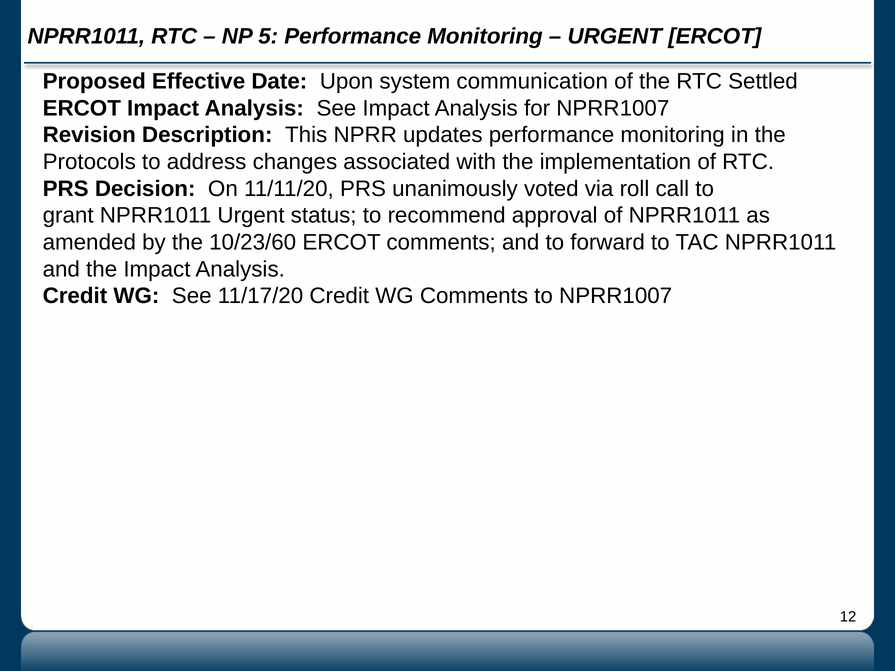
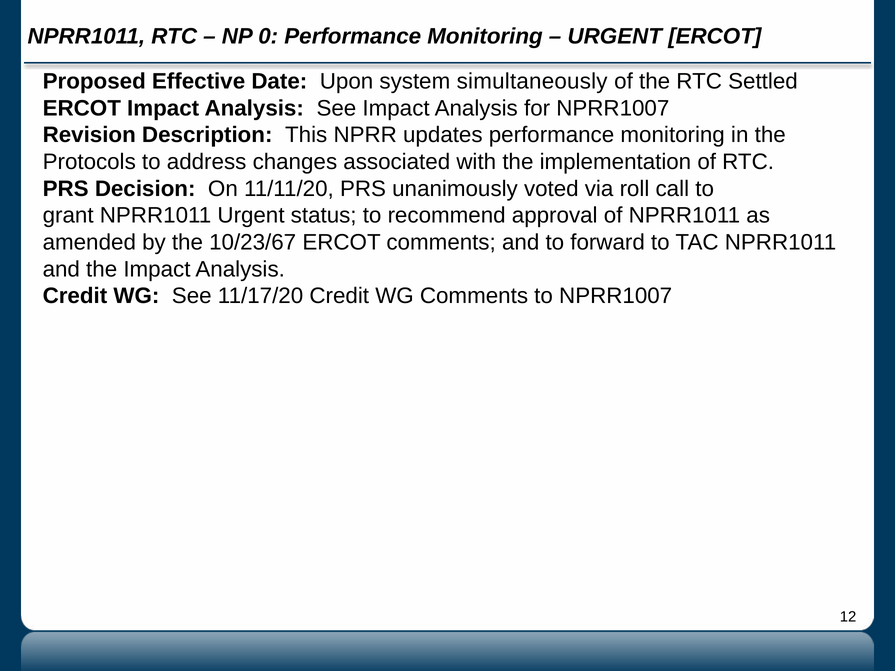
5: 5 -> 0
communication: communication -> simultaneously
10/23/60: 10/23/60 -> 10/23/67
